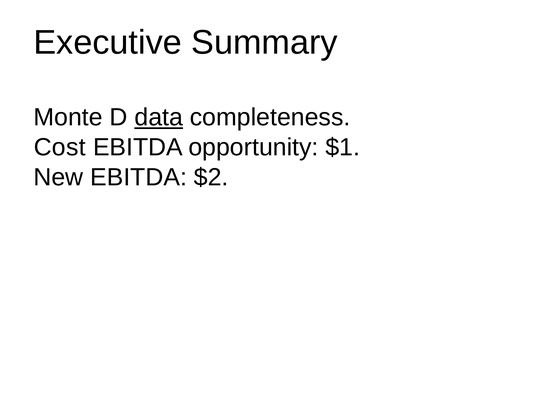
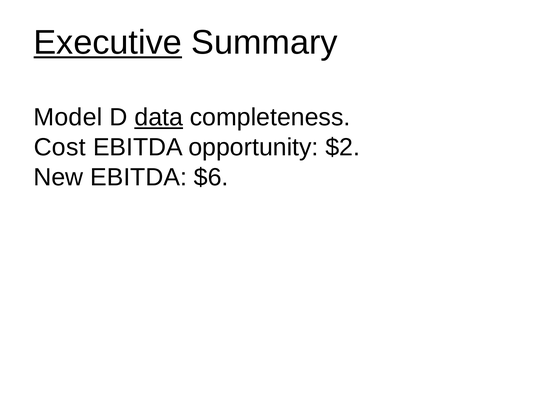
Executive underline: none -> present
Monte: Monte -> Model
$1: $1 -> $2
$2: $2 -> $6
